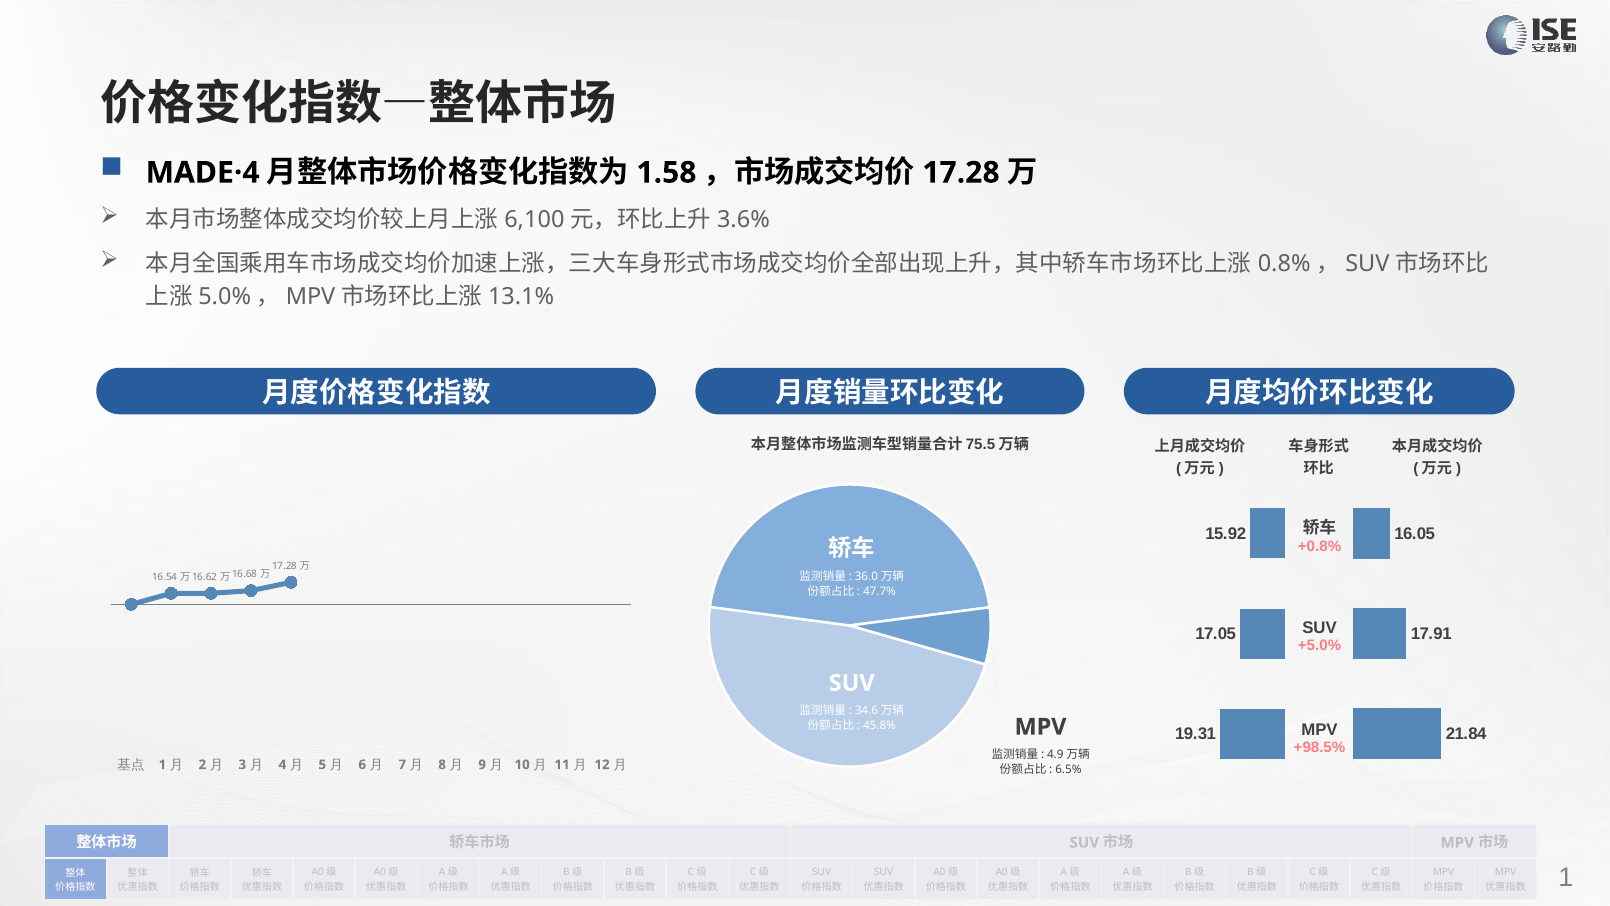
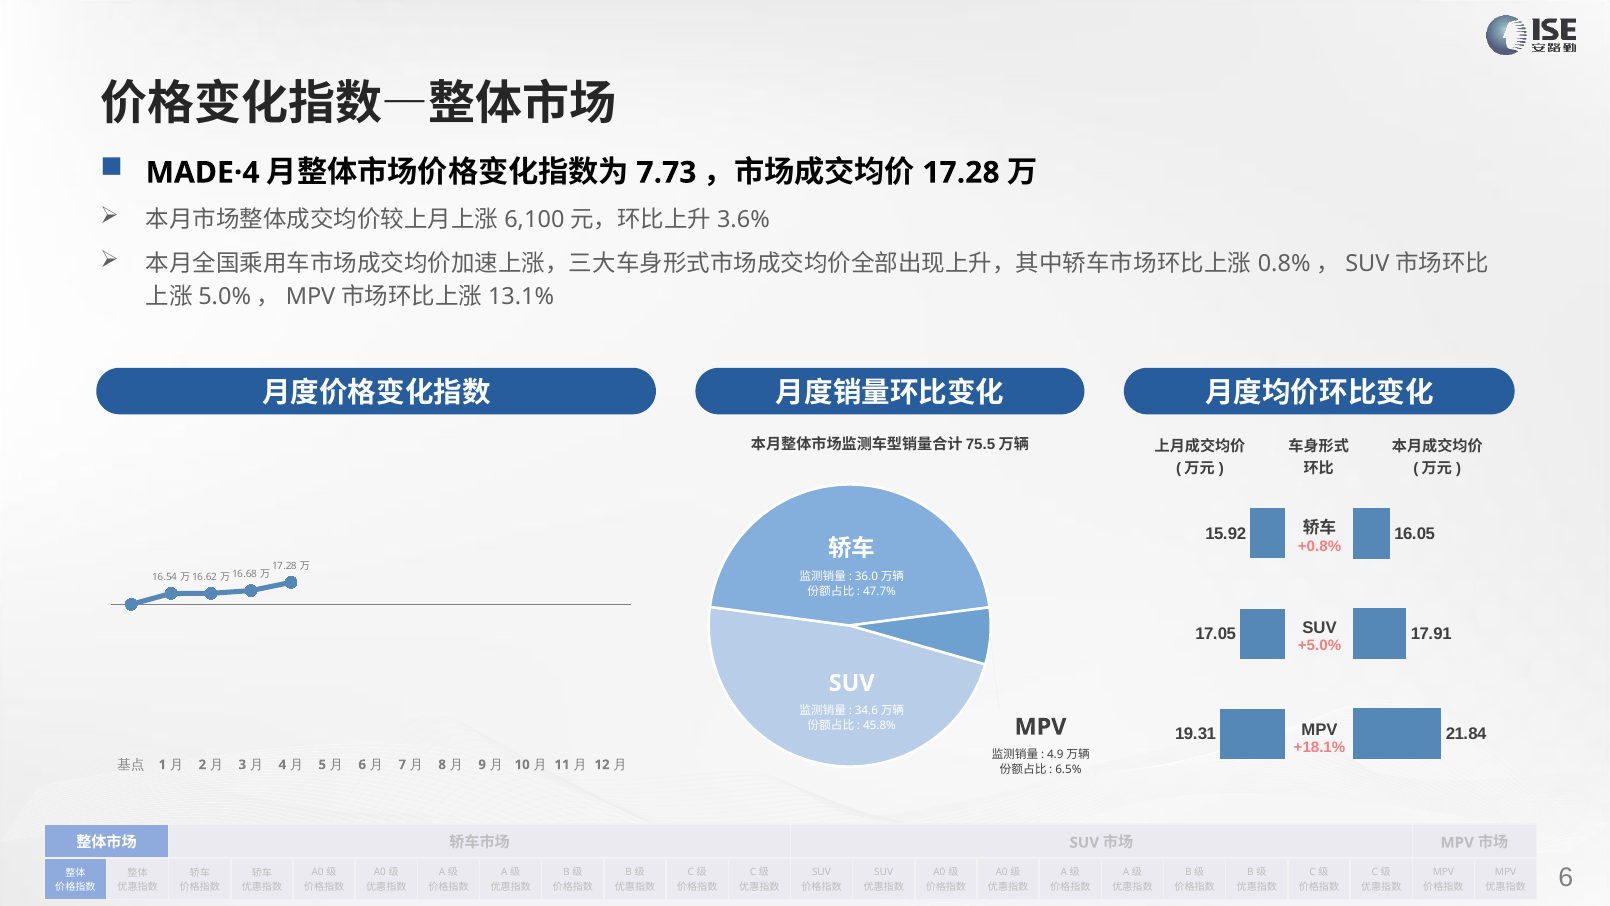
1.58: 1.58 -> 7.73
+98.5%: +98.5% -> +18.1%
1 at (1566, 877): 1 -> 6
